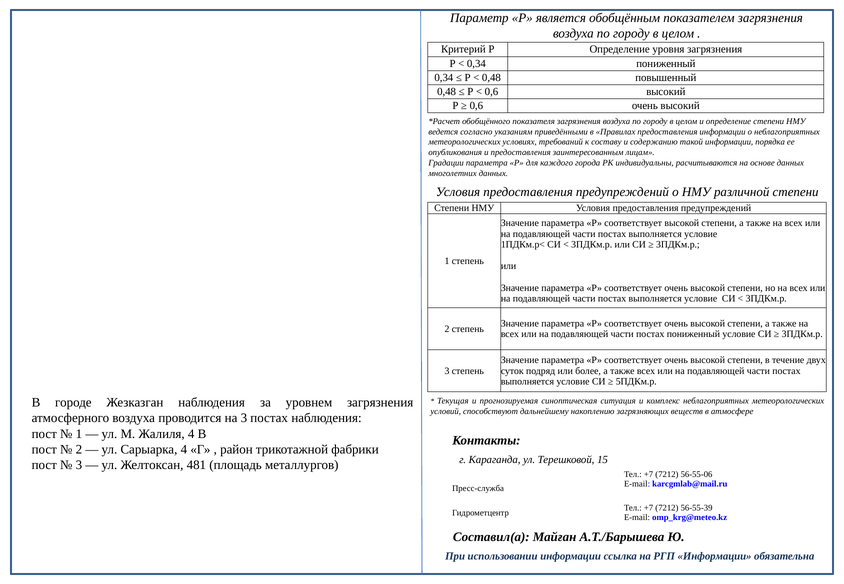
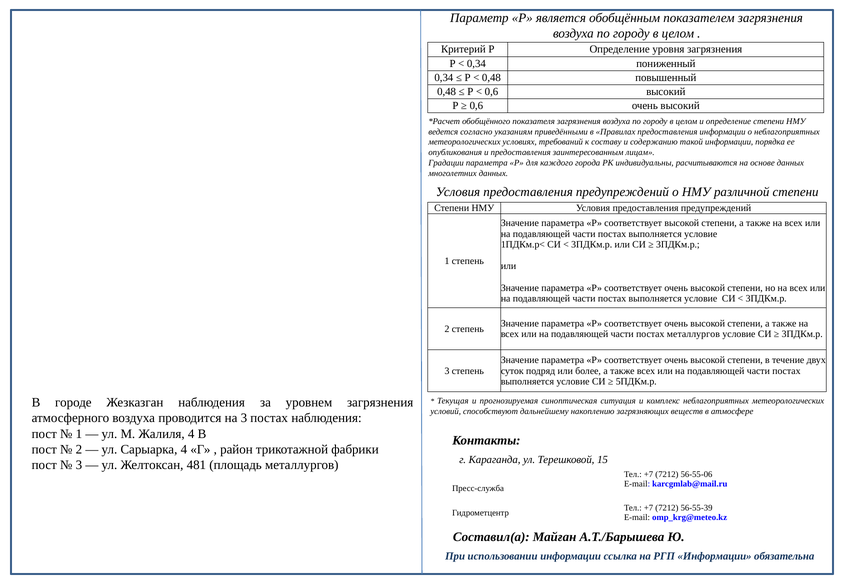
постах пониженный: пониженный -> металлургов
